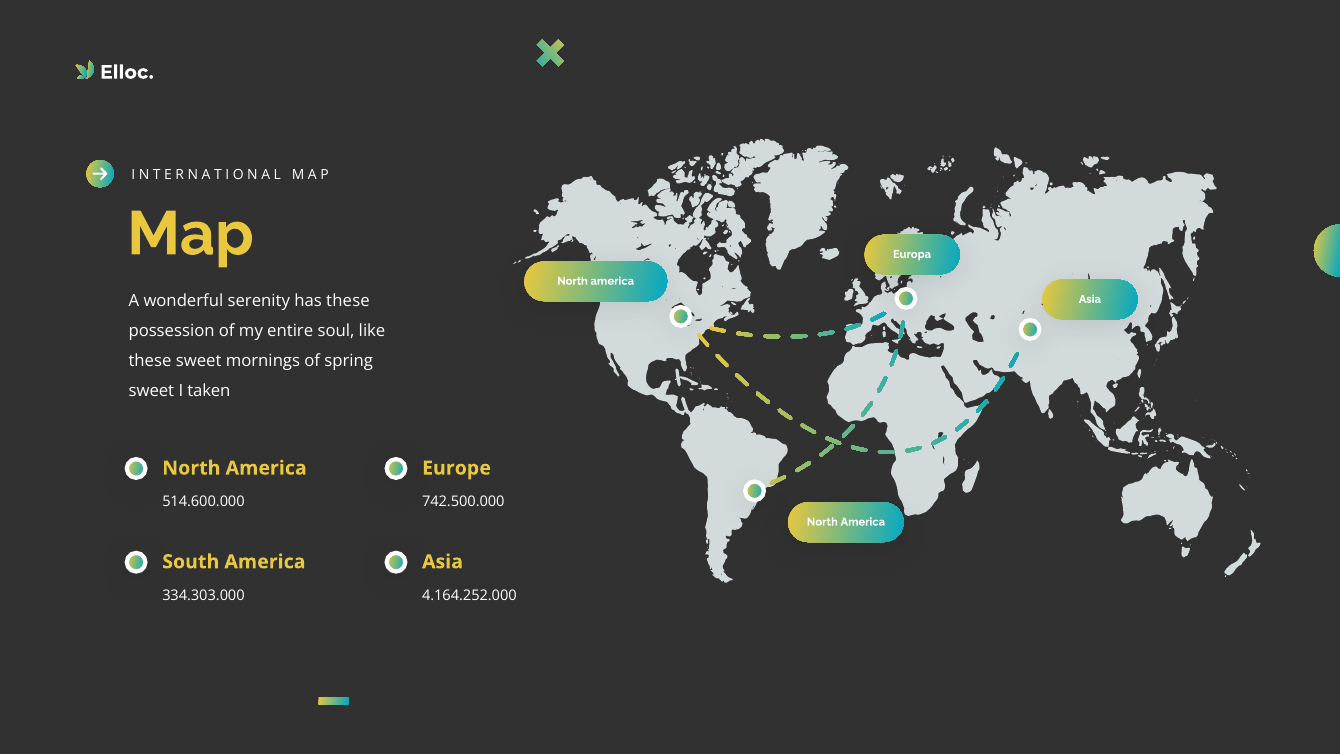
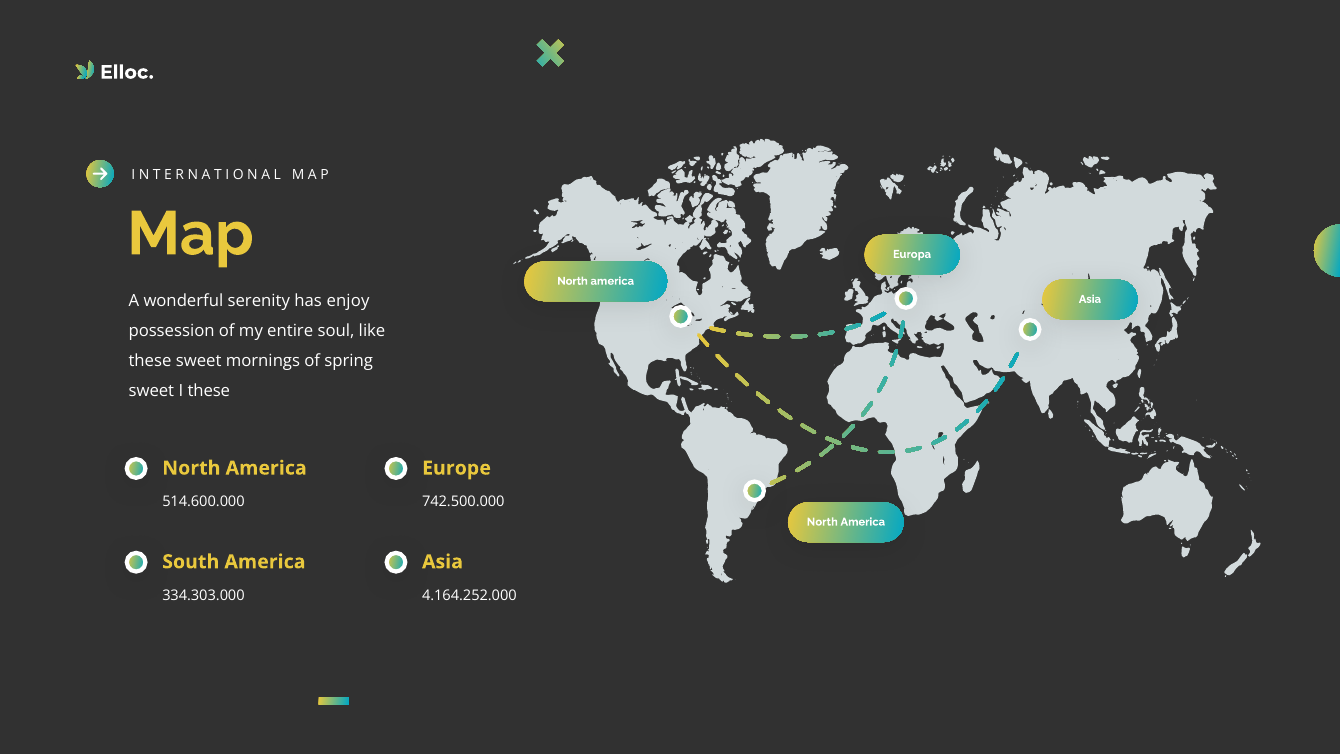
has these: these -> enjoy
I taken: taken -> these
